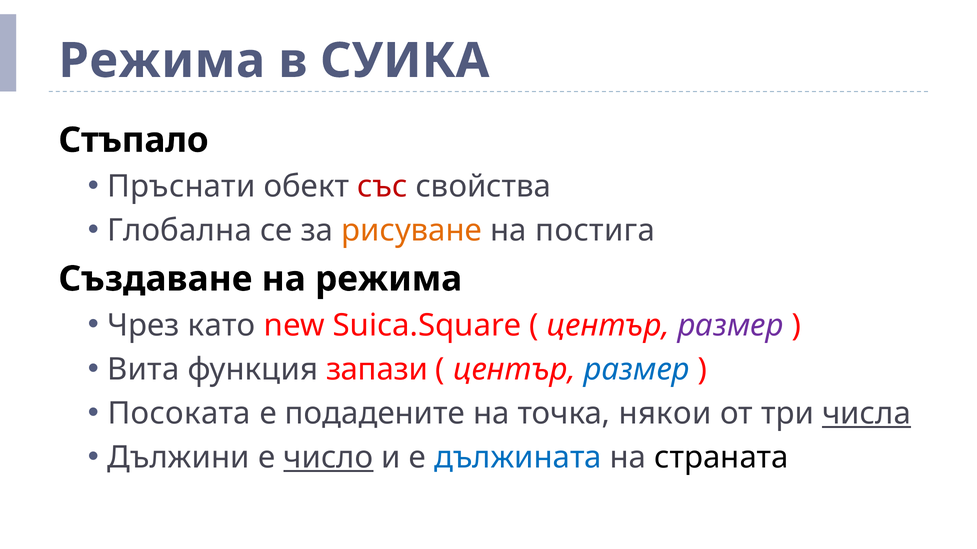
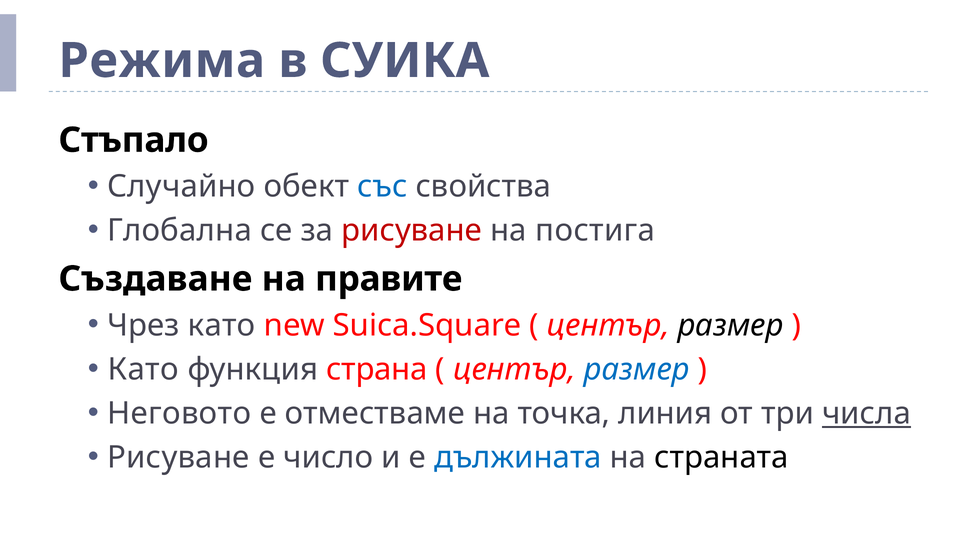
Пръснати: Пръснати -> Случайно
със colour: red -> blue
рисуване at (412, 231) colour: orange -> red
на режима: режима -> правите
размер at (731, 326) colour: purple -> black
Вита at (143, 370): Вита -> Като
запази: запази -> страна
Посоката: Посоката -> Неговото
подадените: подадените -> отместваме
някои: някои -> линия
Дължини at (179, 458): Дължини -> Рисуване
число underline: present -> none
